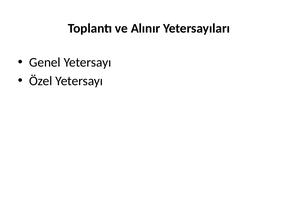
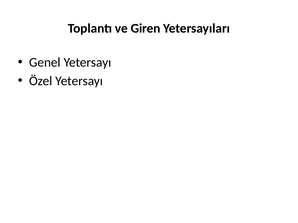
Alınır: Alınır -> Giren
